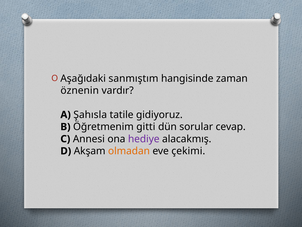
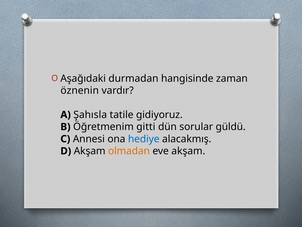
sanmıştım: sanmıştım -> durmadan
cevap: cevap -> güldü
hediye colour: purple -> blue
eve çekimi: çekimi -> akşam
